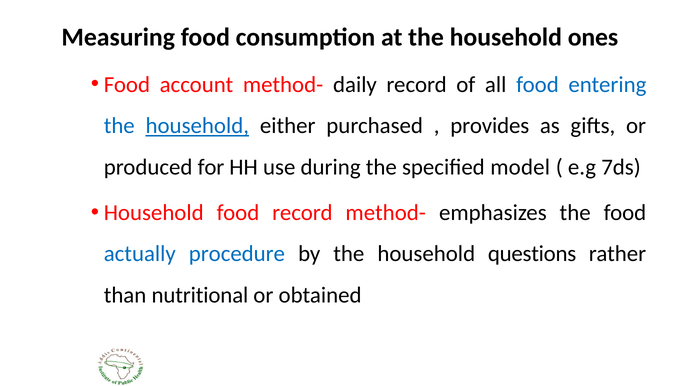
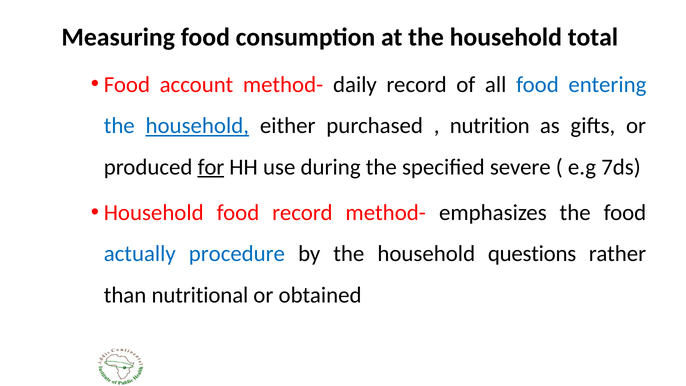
ones: ones -> total
provides: provides -> nutrition
for underline: none -> present
model: model -> severe
